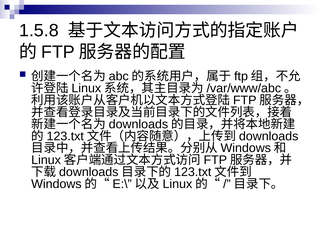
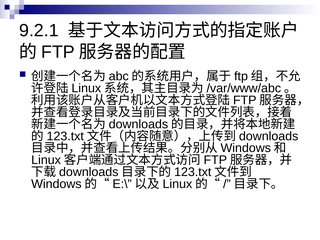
1.5.8: 1.5.8 -> 9.2.1
